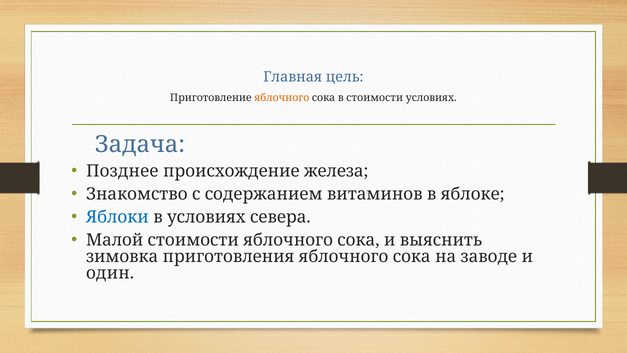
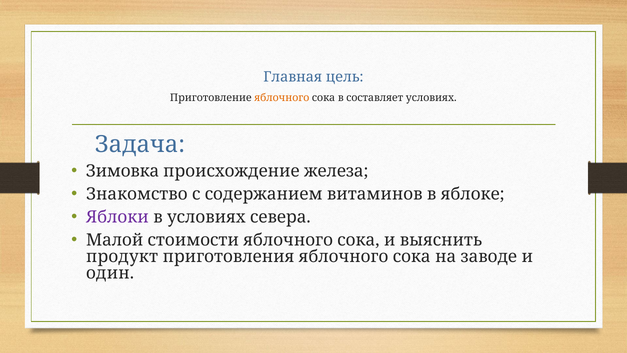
в стоимости: стоимости -> составляет
Позднее: Позднее -> Зимовка
Яблоки colour: blue -> purple
зимовка: зимовка -> продукт
